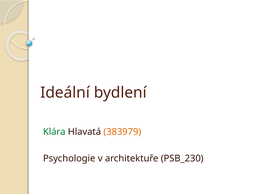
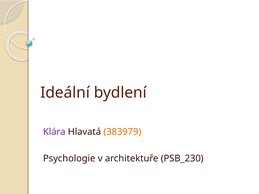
Klára colour: green -> purple
